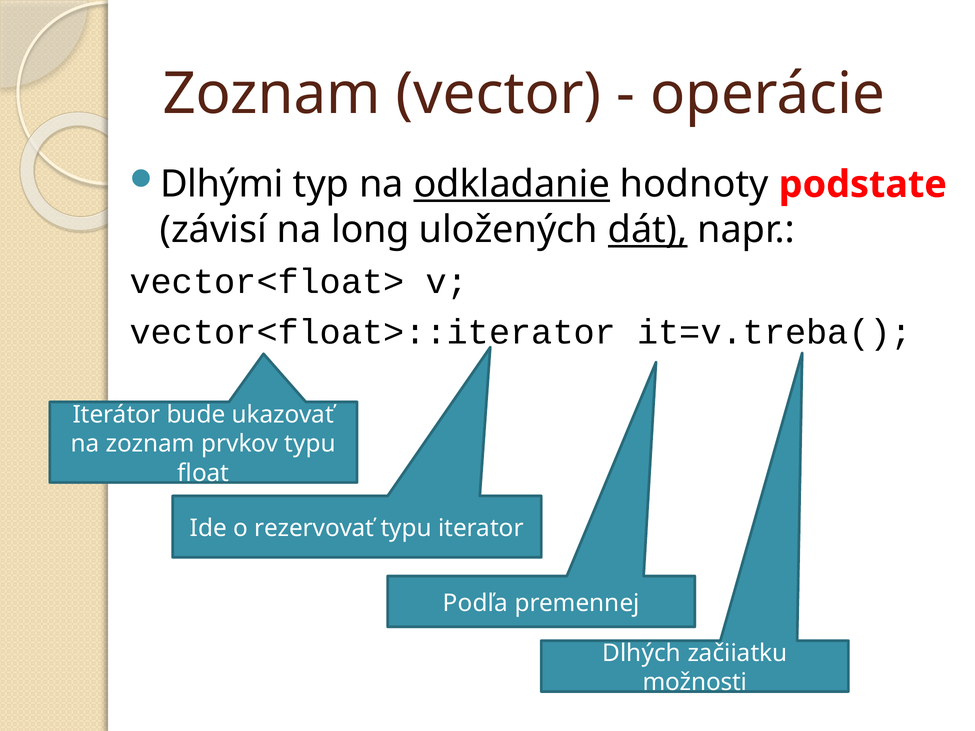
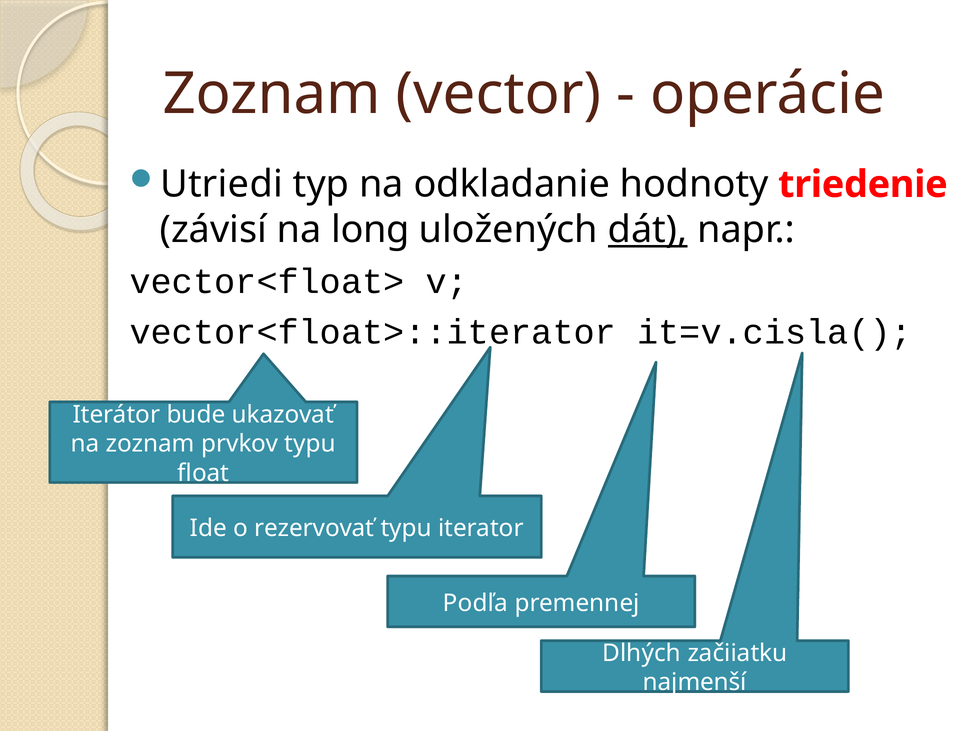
Dlhými: Dlhými -> Utriedi
odkladanie underline: present -> none
podstate: podstate -> triedenie
it=v.treba(: it=v.treba( -> it=v.cisla(
možnosti: možnosti -> najmenší
